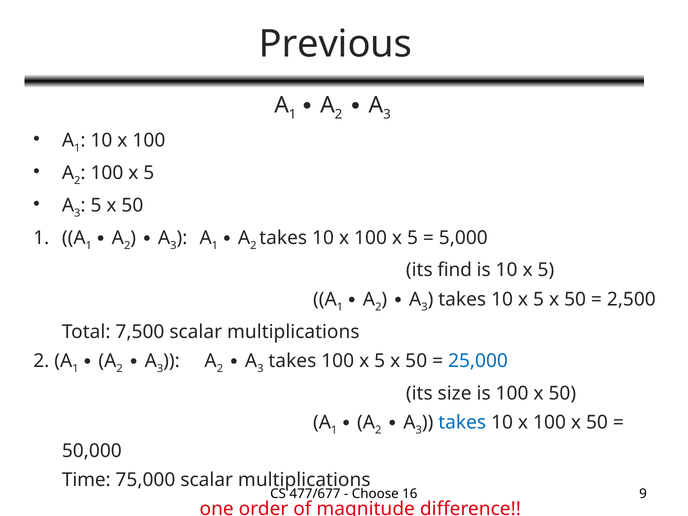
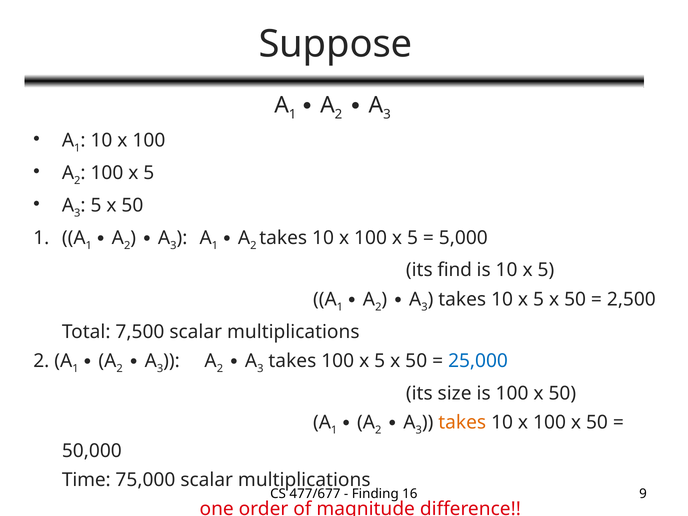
Previous: Previous -> Suppose
takes at (462, 423) colour: blue -> orange
Choose: Choose -> Finding
